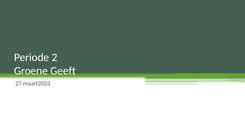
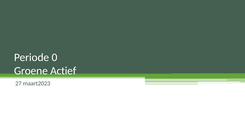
2: 2 -> 0
Geeft: Geeft -> Actief
